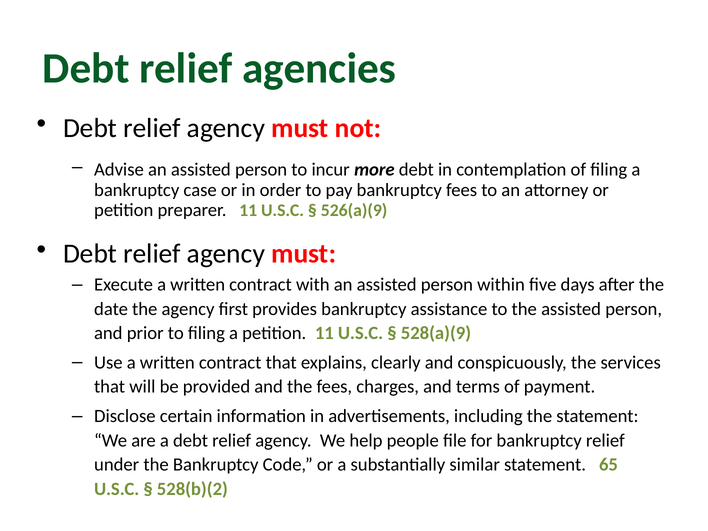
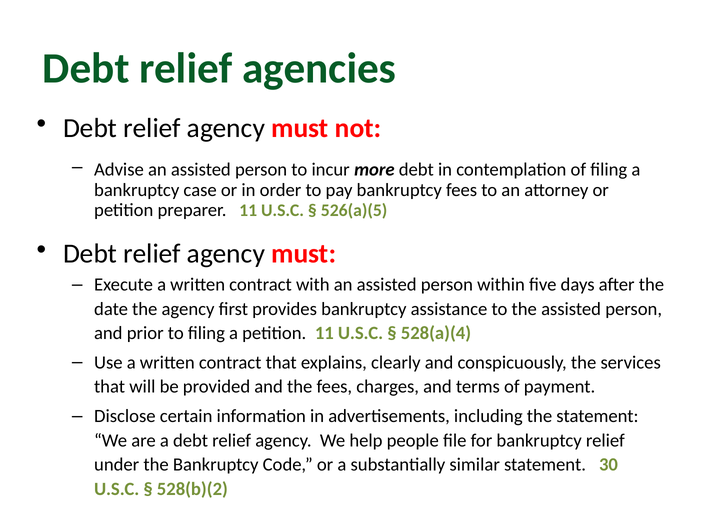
526(a)(9: 526(a)(9 -> 526(a)(5
528(a)(9: 528(a)(9 -> 528(a)(4
65: 65 -> 30
